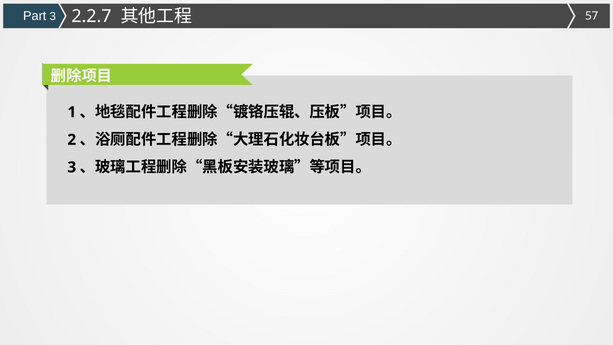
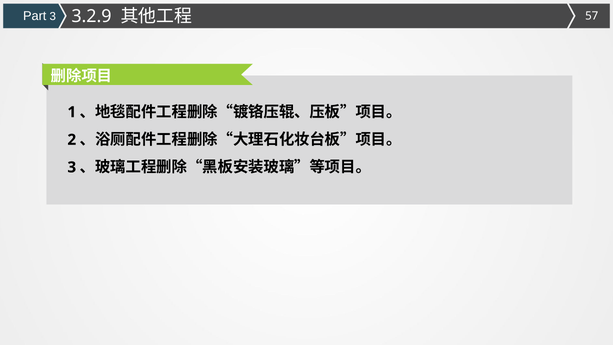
2.2.7: 2.2.7 -> 3.2.9
